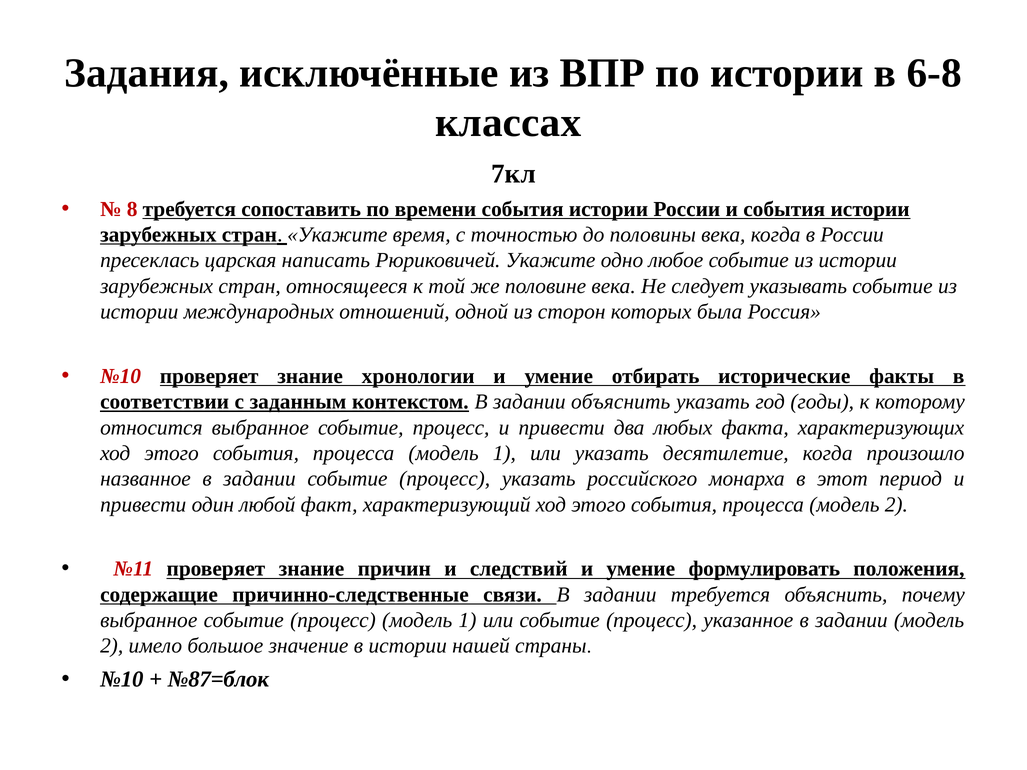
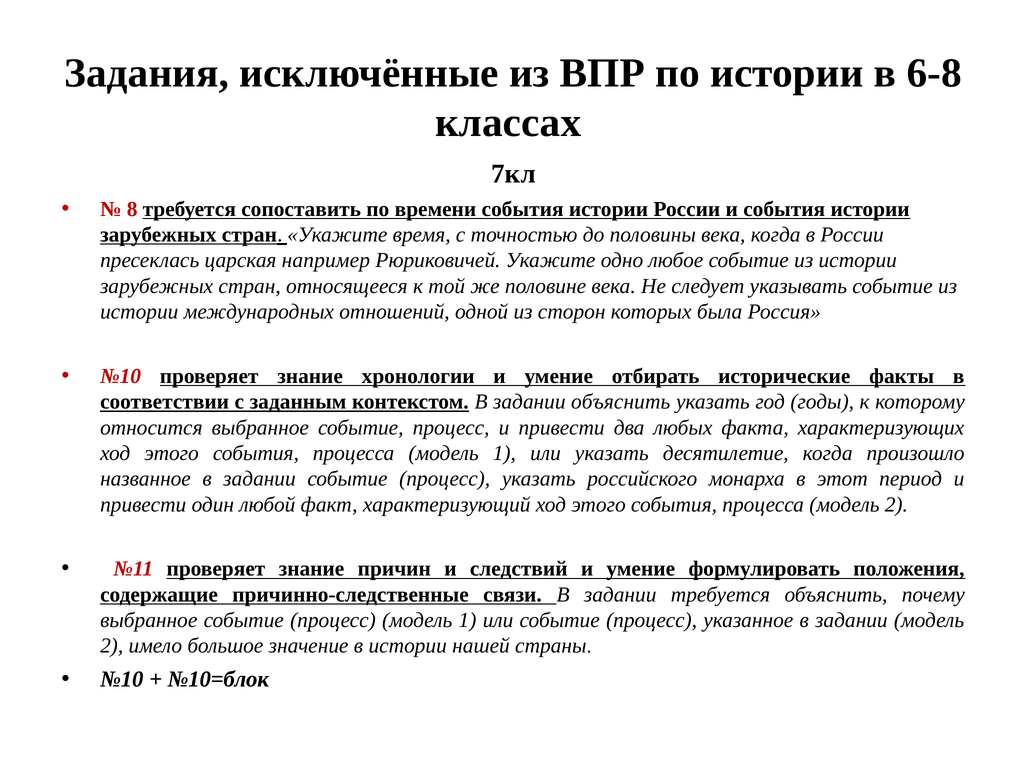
написать: написать -> например
№87=блок: №87=блок -> №10=блок
